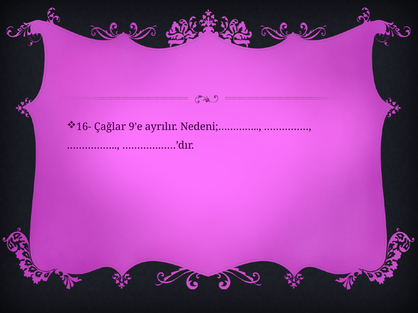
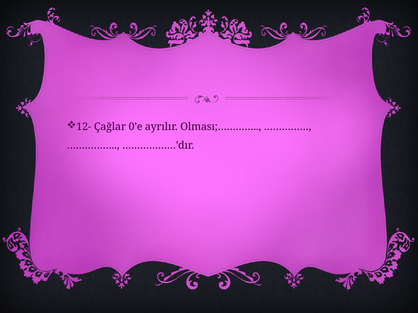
16-: 16- -> 12-
9’e: 9’e -> 0’e
Nedeni;…………: Nedeni;………… -> Olması;…………
